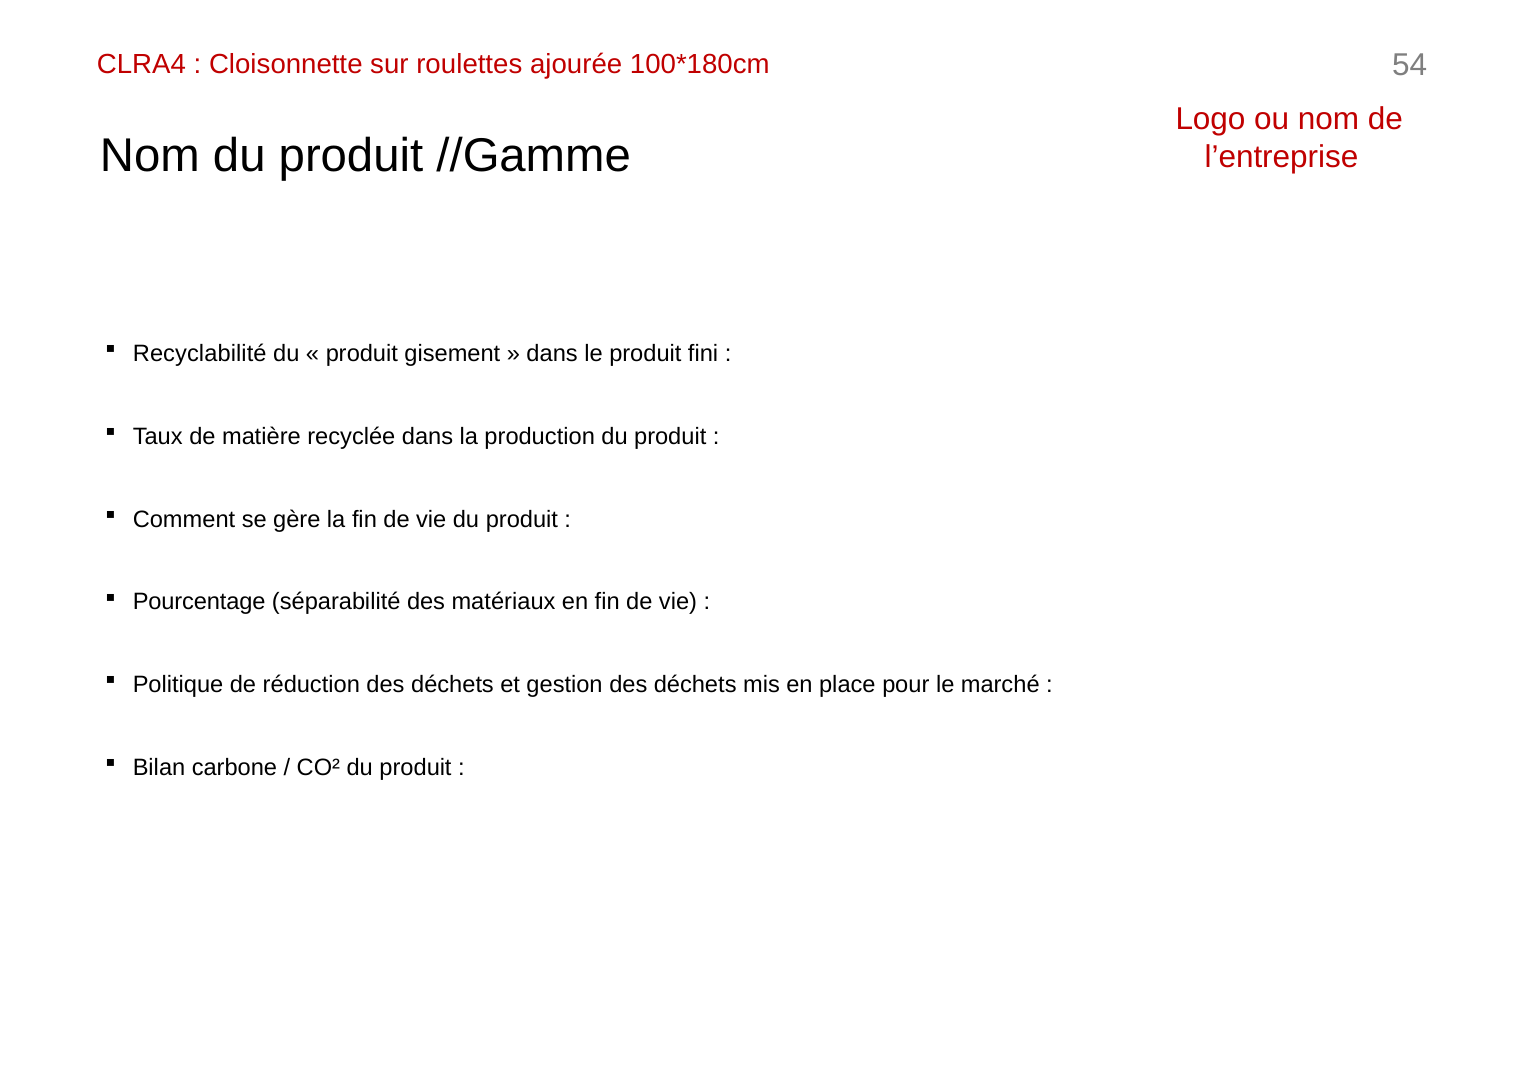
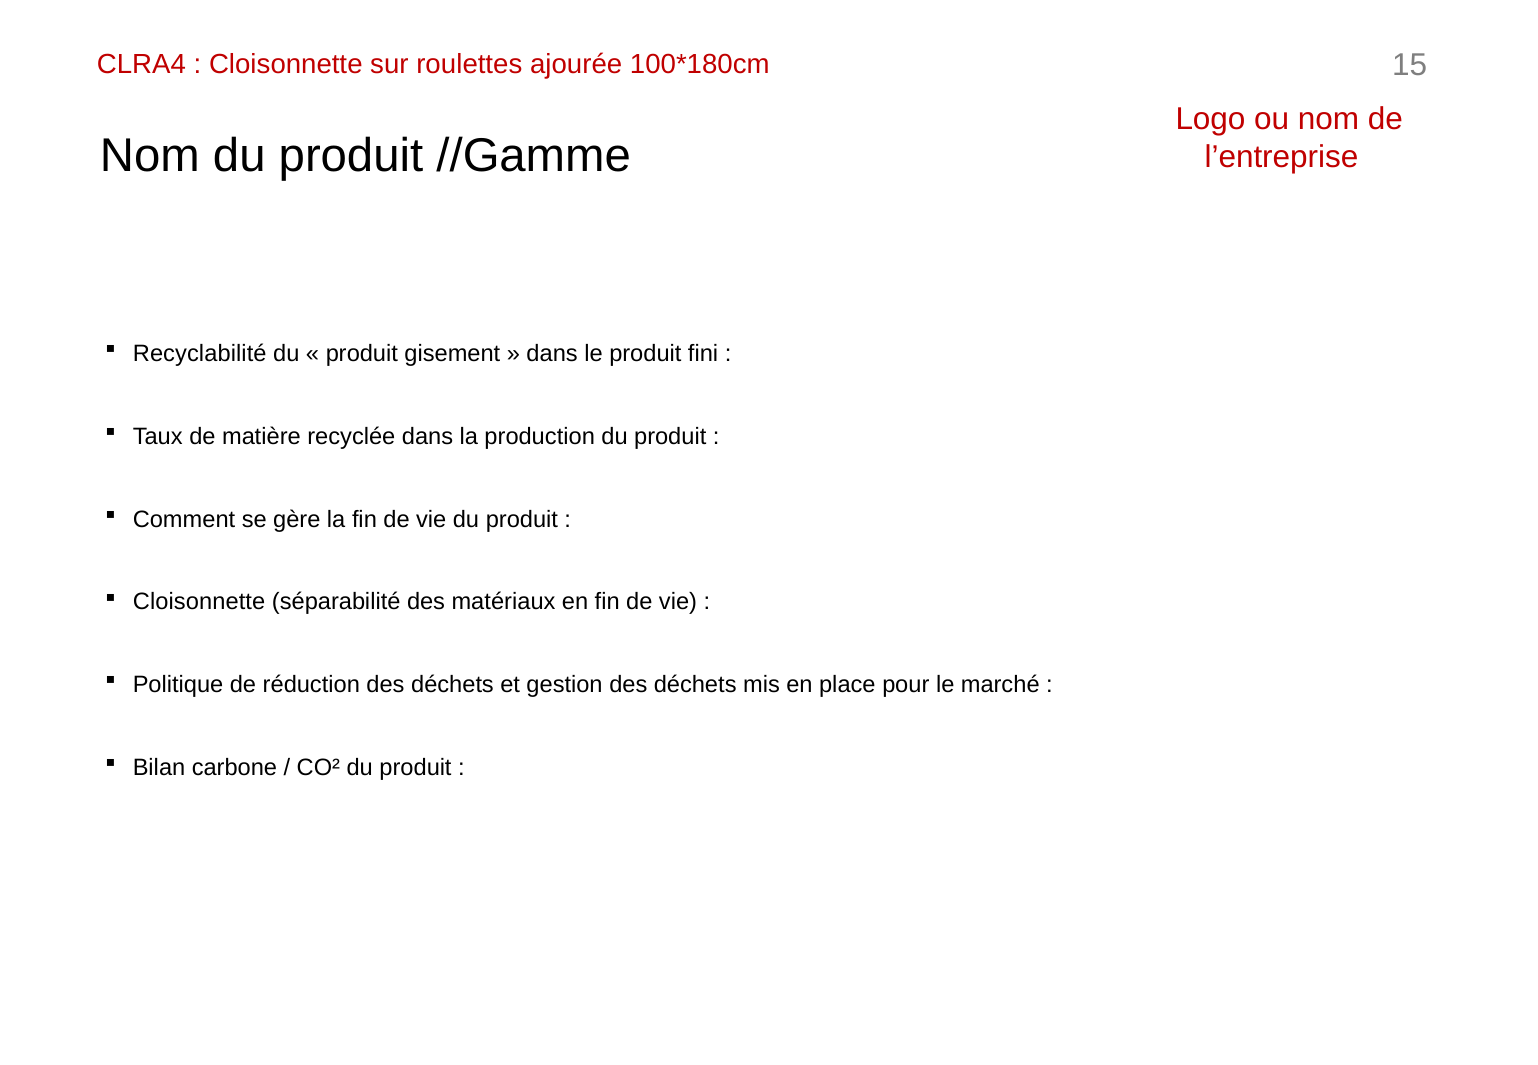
54: 54 -> 15
Pourcentage at (199, 602): Pourcentage -> Cloisonnette
